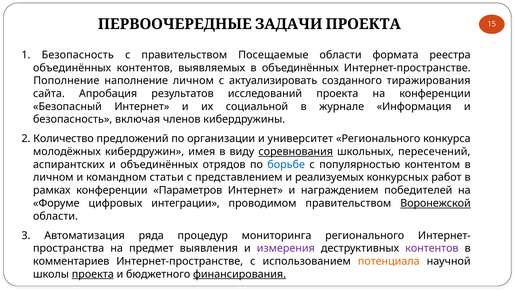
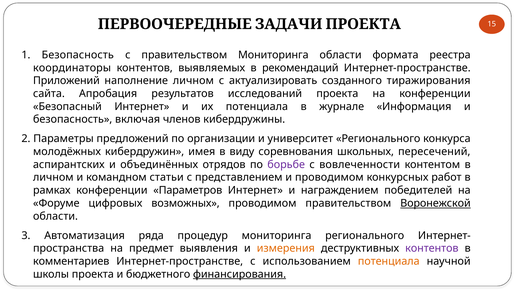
правительством Посещаемые: Посещаемые -> Мониторинга
объединённых at (72, 68): объединённых -> координаторы
в объединённых: объединённых -> рекомендаций
Пополнение: Пополнение -> Приложений
их социальной: социальной -> потенциала
Количество: Количество -> Параметры
соревнования underline: present -> none
борьбе colour: blue -> purple
популярностью: популярностью -> вовлеченности
и реализуемых: реализуемых -> проводимом
интеграции: интеграции -> возможных
измерения colour: purple -> orange
проекта at (93, 274) underline: present -> none
